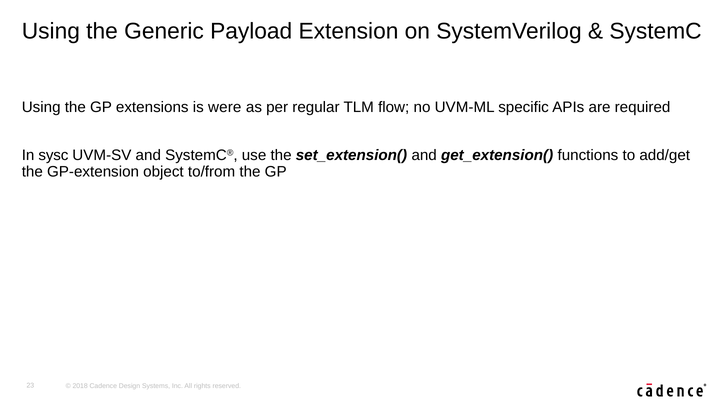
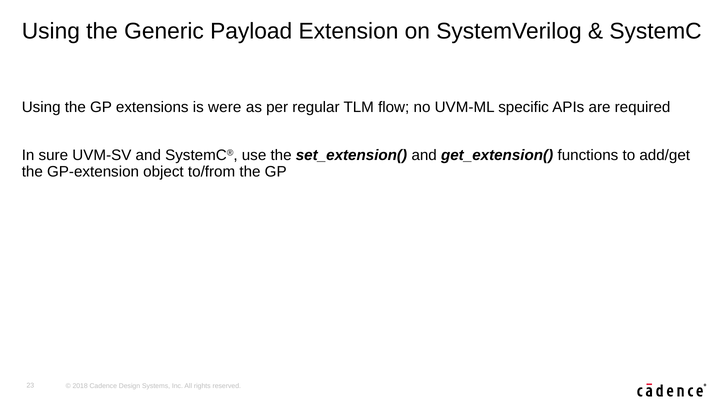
sysc: sysc -> sure
